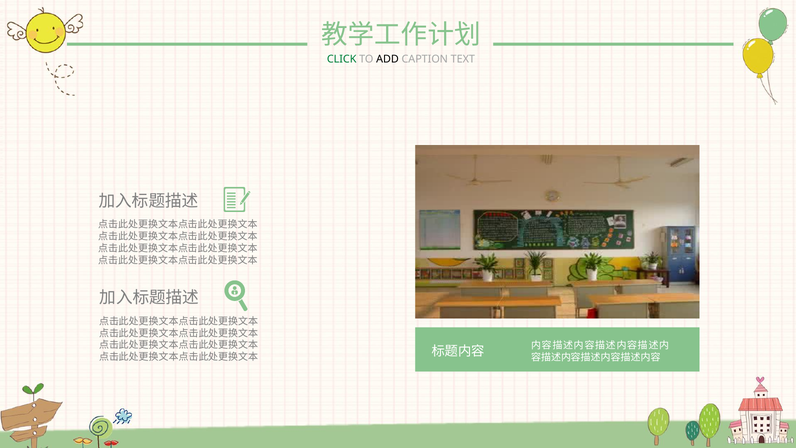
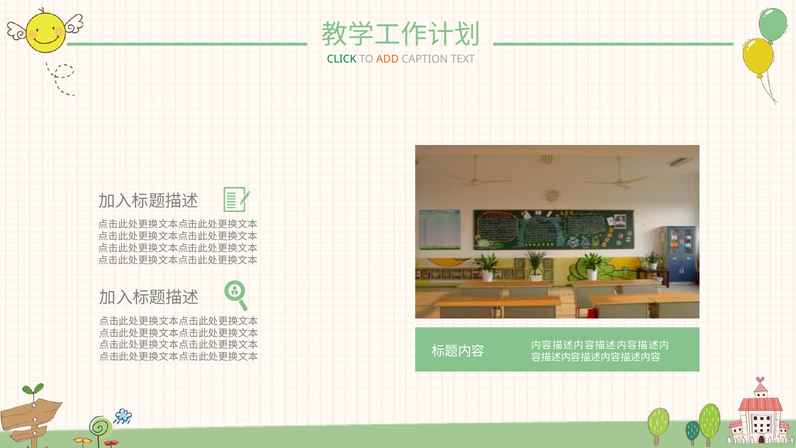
ADD colour: black -> orange
